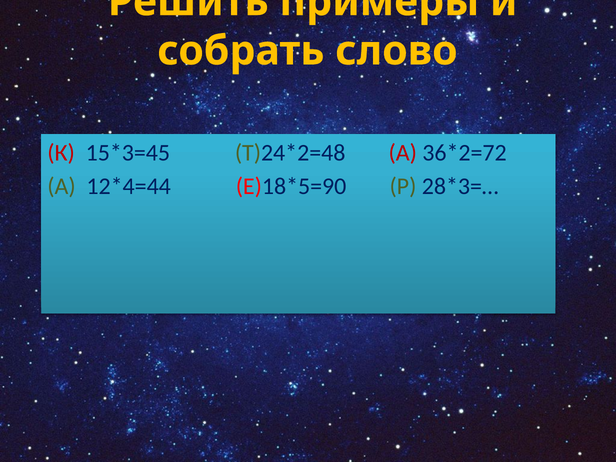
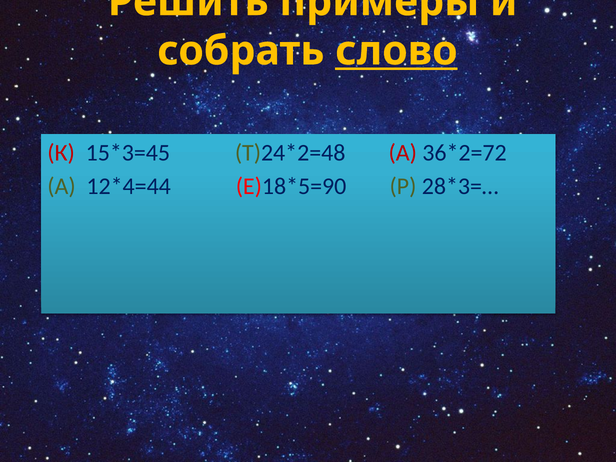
слово underline: none -> present
